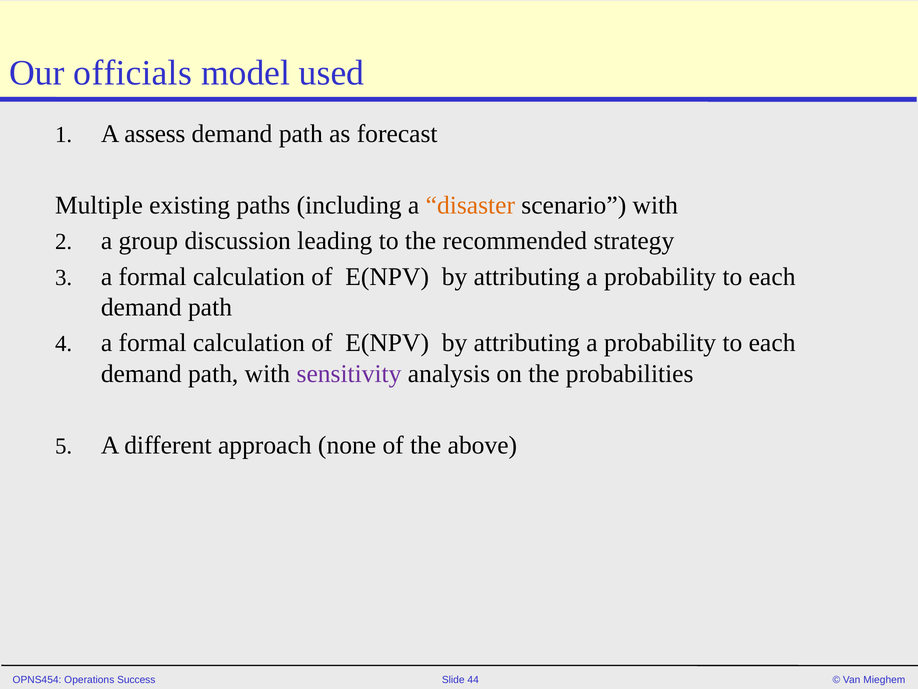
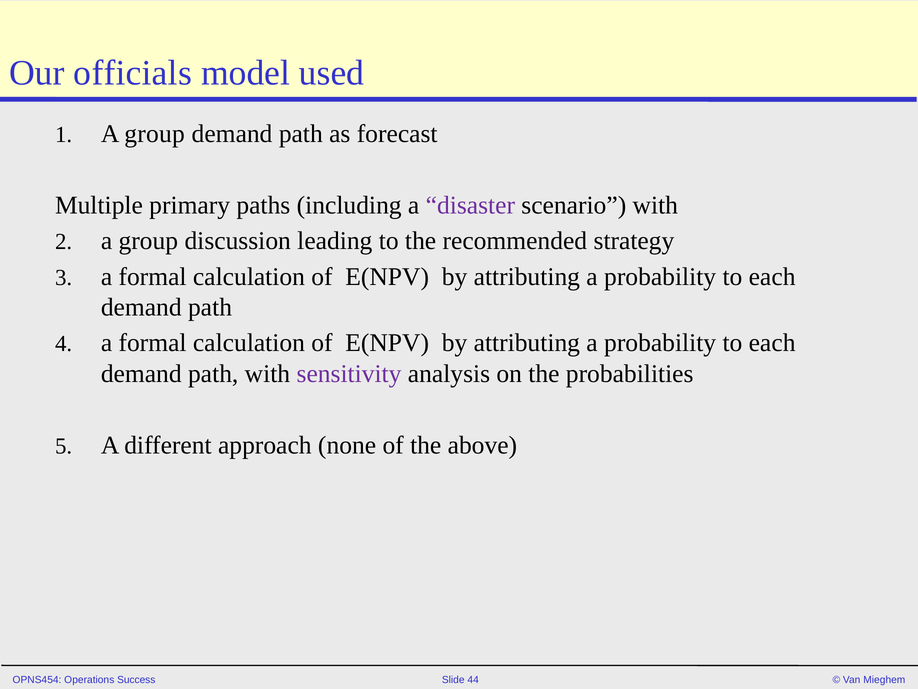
assess at (155, 134): assess -> group
existing: existing -> primary
disaster colour: orange -> purple
